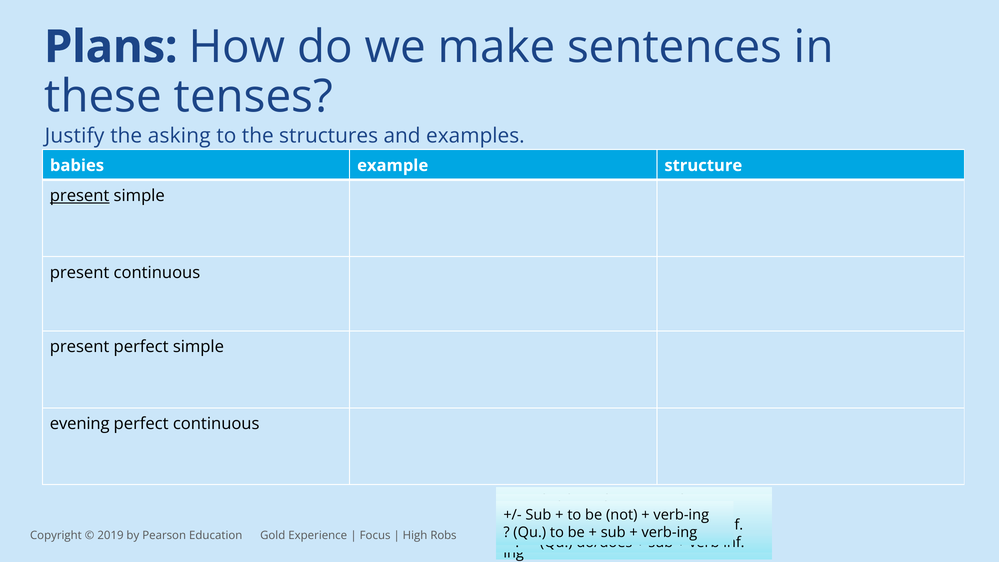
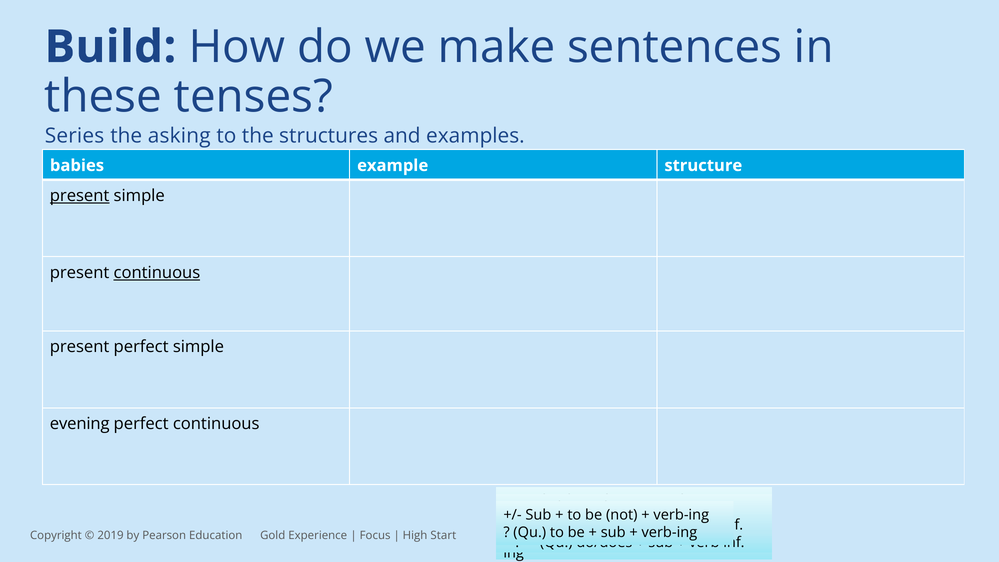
Plans: Plans -> Build
Justify: Justify -> Series
continuous at (157, 273) underline: none -> present
Robs: Robs -> Start
